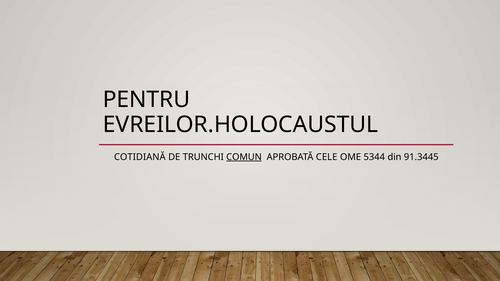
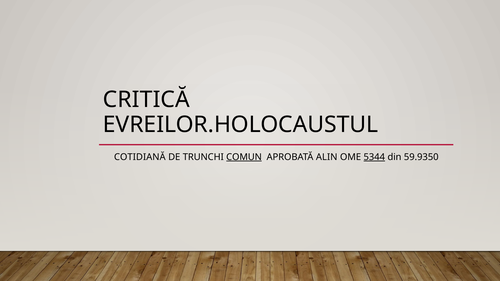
PENTRU: PENTRU -> CRITICĂ
CELE: CELE -> ALIN
5344 underline: none -> present
91.3445: 91.3445 -> 59.9350
